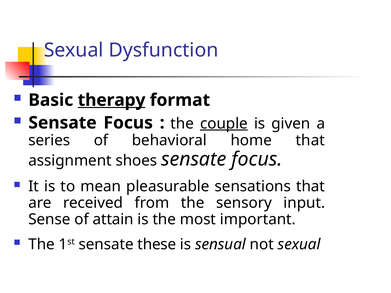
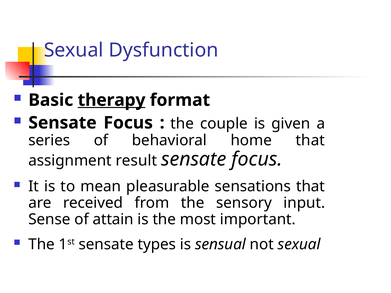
couple underline: present -> none
shoes: shoes -> result
these: these -> types
